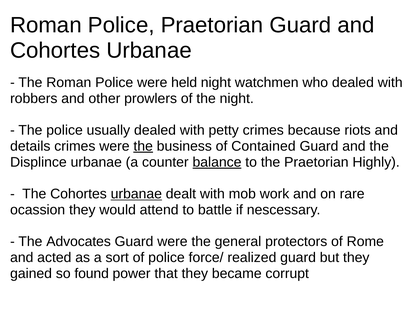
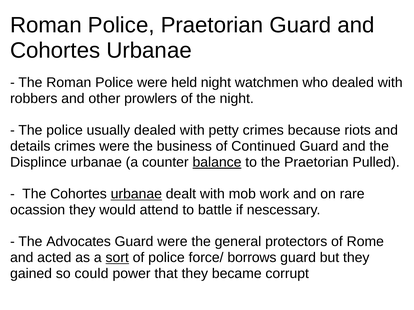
the at (143, 146) underline: present -> none
Contained: Contained -> Continued
Highly: Highly -> Pulled
sort underline: none -> present
realized: realized -> borrows
found: found -> could
